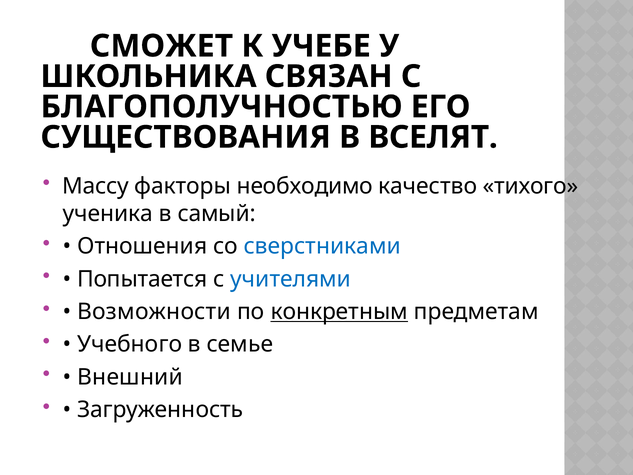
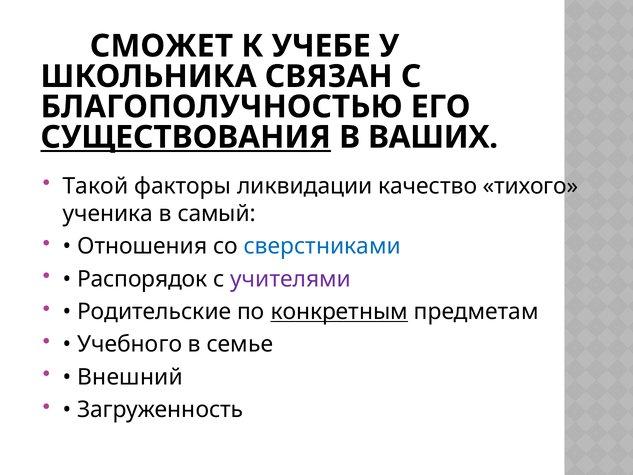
СУЩЕСТВОВАНИЯ underline: none -> present
ВСЕЛЯТ: ВСЕЛЯТ -> ВАШИХ
Массу: Массу -> Такой
необходимо: необходимо -> ликвидации
Попытается: Попытается -> Распорядок
учителями colour: blue -> purple
Возможности: Возможности -> Родительские
